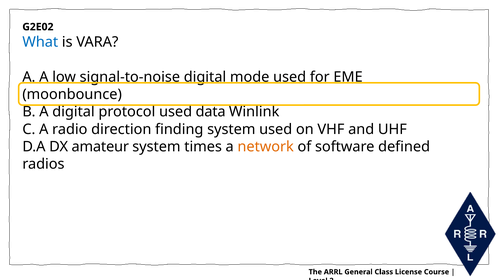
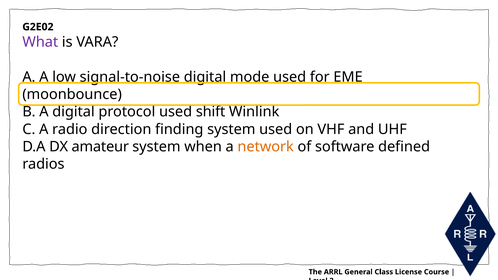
What colour: blue -> purple
data: data -> shift
times: times -> when
